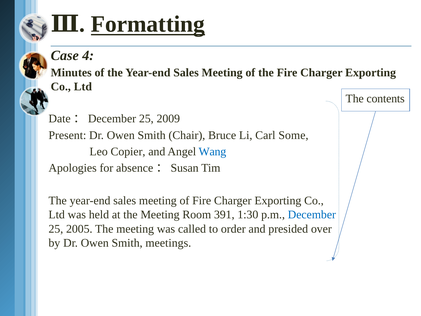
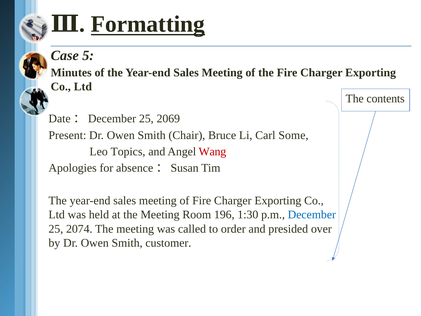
4: 4 -> 5
2009: 2009 -> 2069
Copier: Copier -> Topics
Wang colour: blue -> red
391: 391 -> 196
2005: 2005 -> 2074
meetings: meetings -> customer
